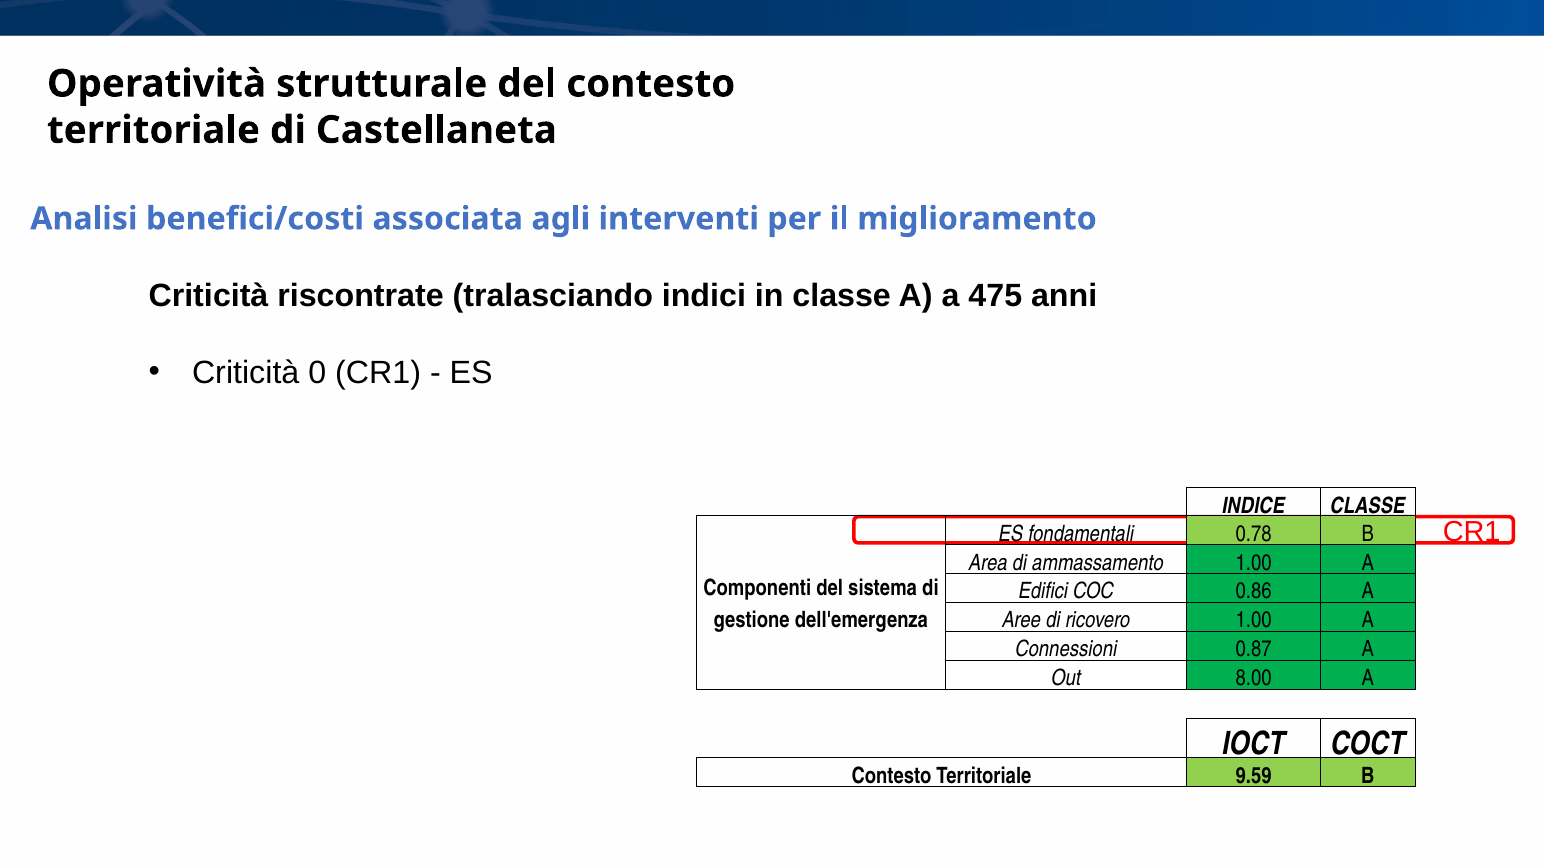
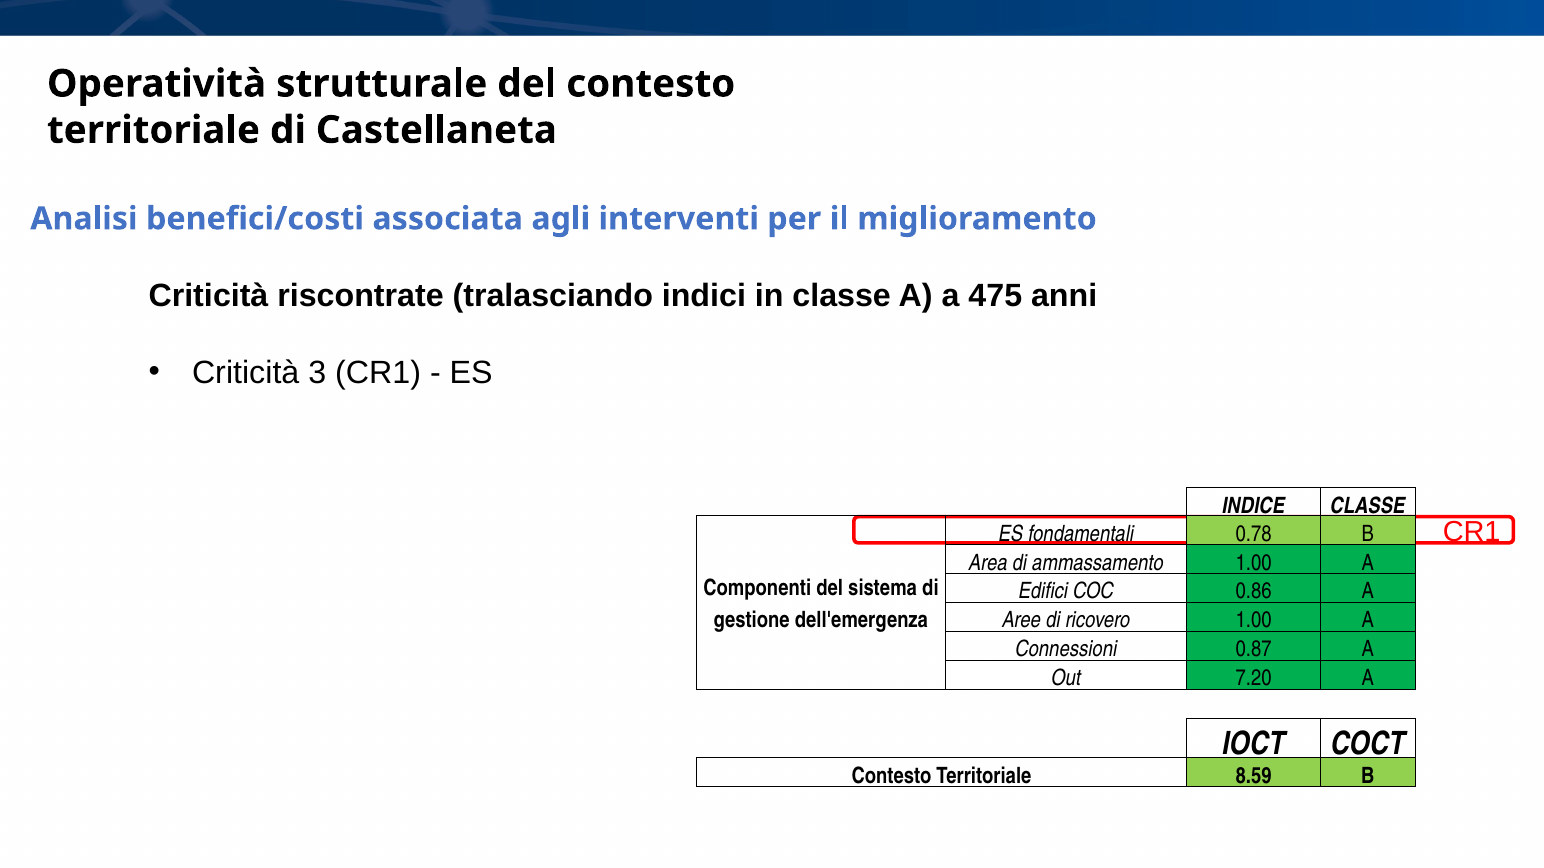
0: 0 -> 3
8.00: 8.00 -> 7.20
9.59: 9.59 -> 8.59
